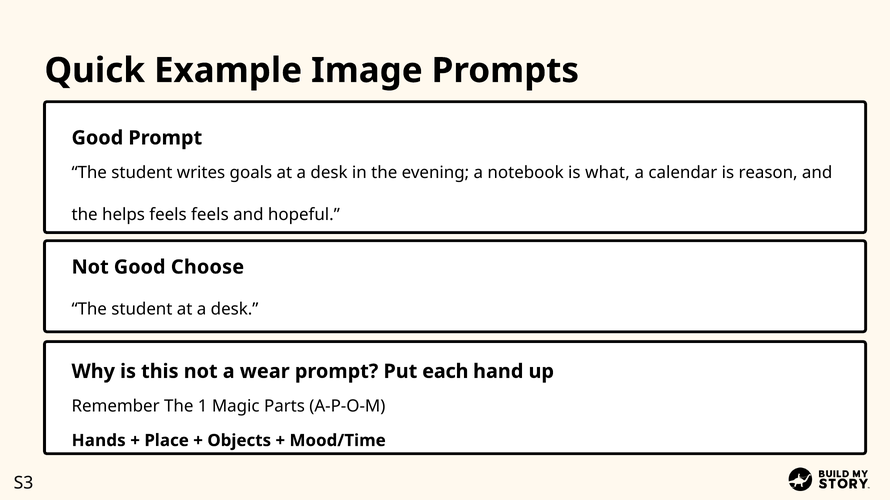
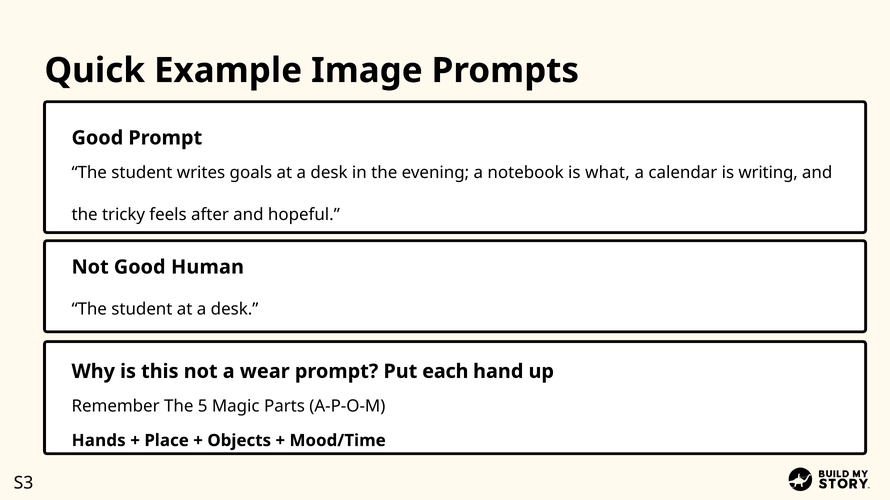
reason: reason -> writing
helps: helps -> tricky
feels feels: feels -> after
Choose: Choose -> Human
1: 1 -> 5
